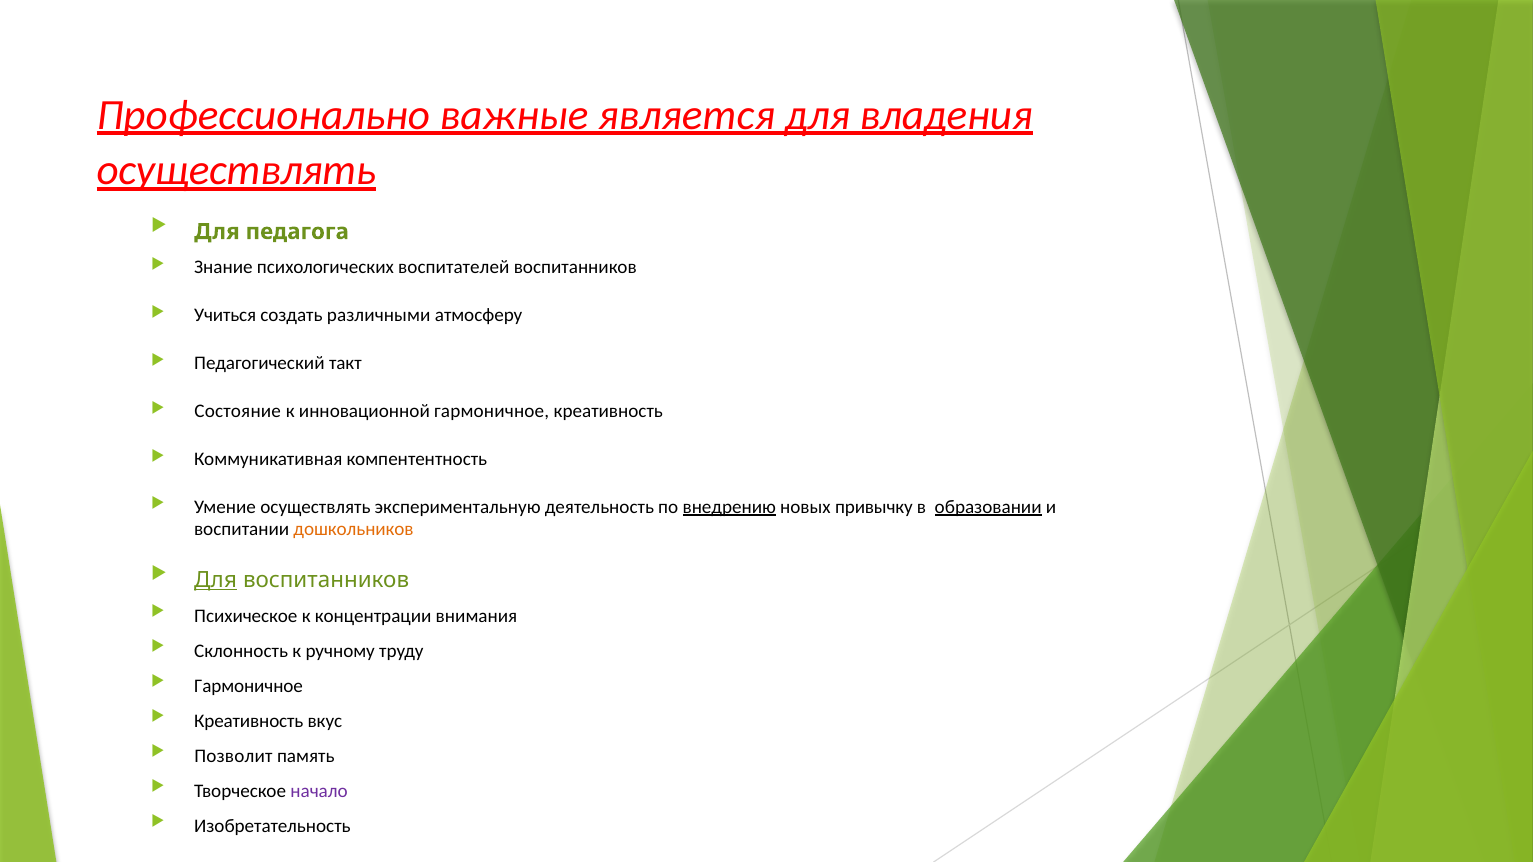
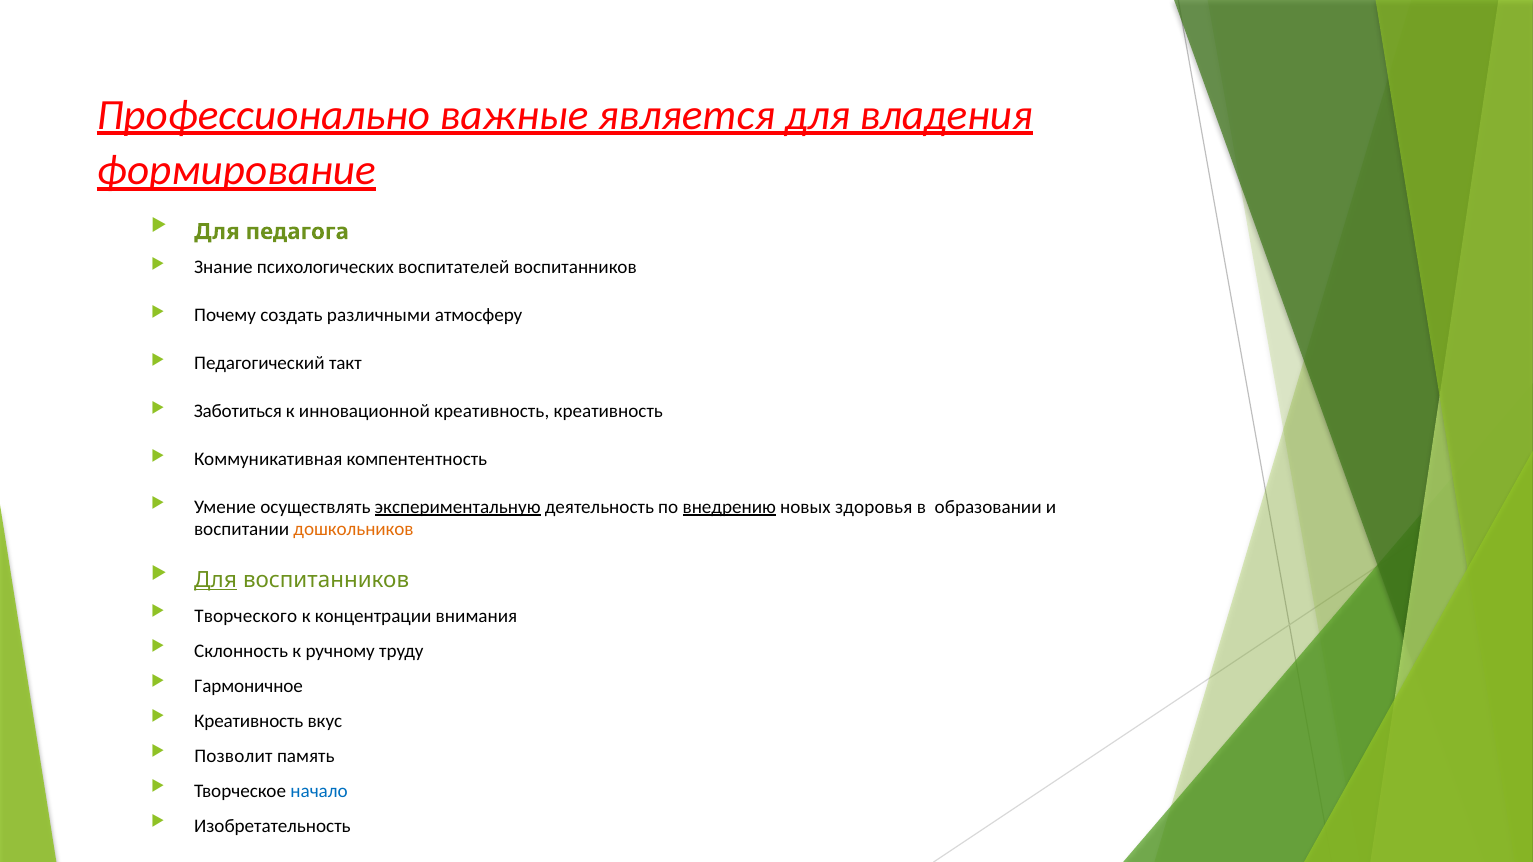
осуществлять at (236, 170): осуществлять -> формирование
Учиться: Учиться -> Почему
Состояние: Состояние -> Заботиться
инновационной гармоничное: гармоничное -> креативность
экспериментальную underline: none -> present
привычку: привычку -> здоровья
образовании underline: present -> none
Психическое: Психическое -> Творческого
начало colour: purple -> blue
